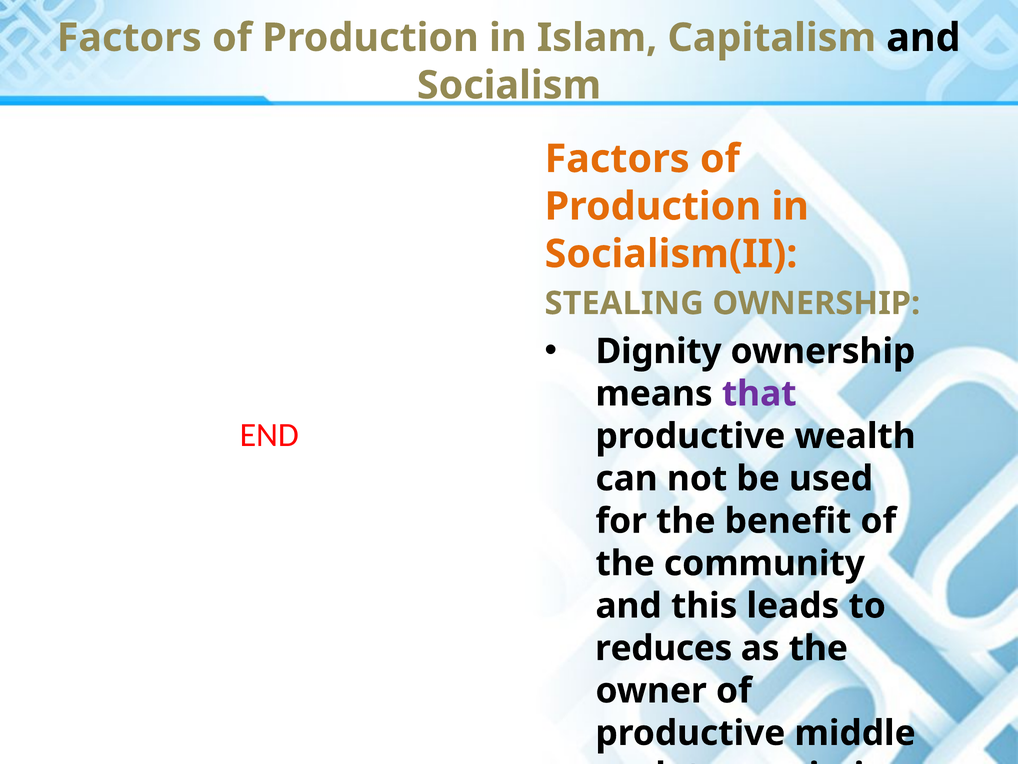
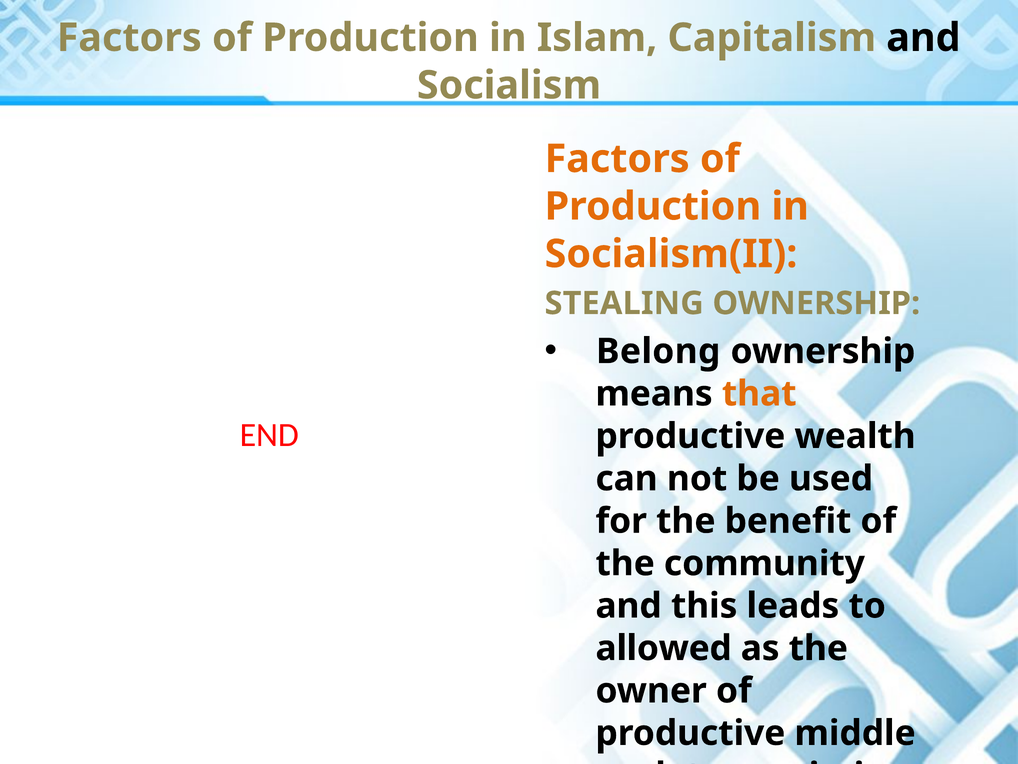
Dignity: Dignity -> Belong
that colour: purple -> orange
reduces: reduces -> allowed
